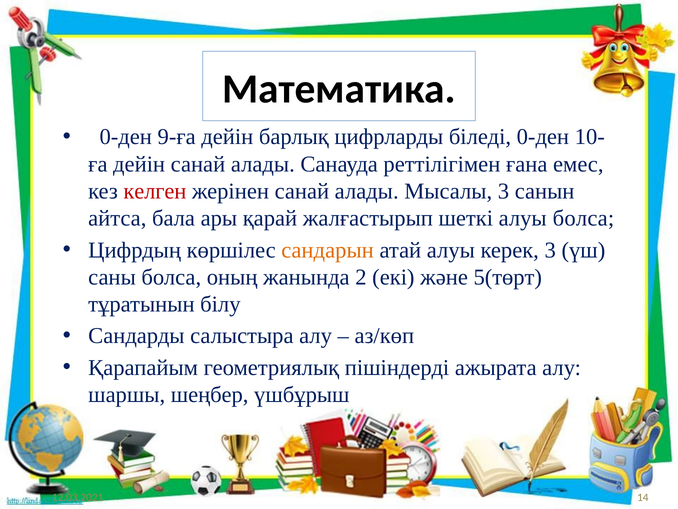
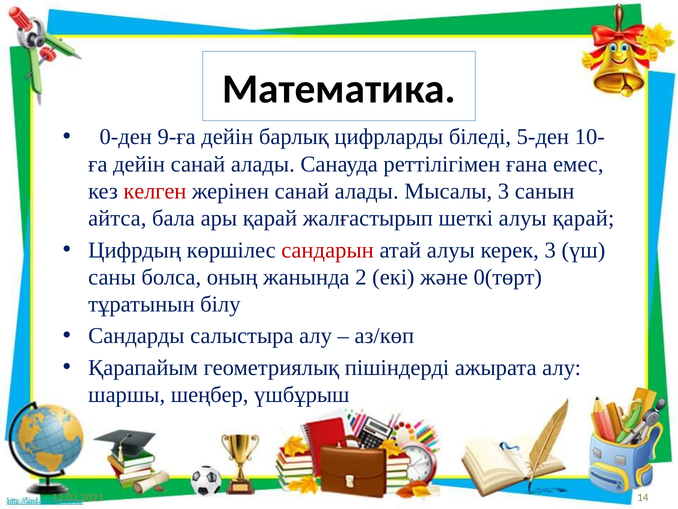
біледі 0-ден: 0-ден -> 5-ден
алуы болса: болса -> қарай
сандарын colour: orange -> red
5(төрт: 5(төрт -> 0(төрт
